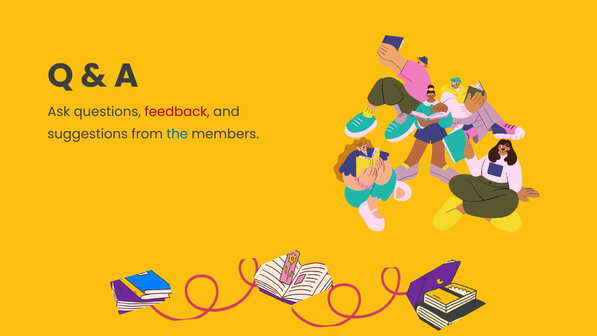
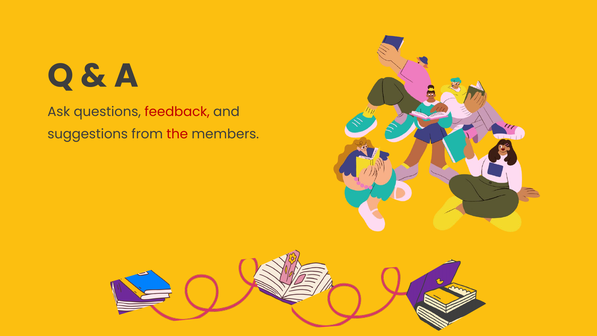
the colour: blue -> red
